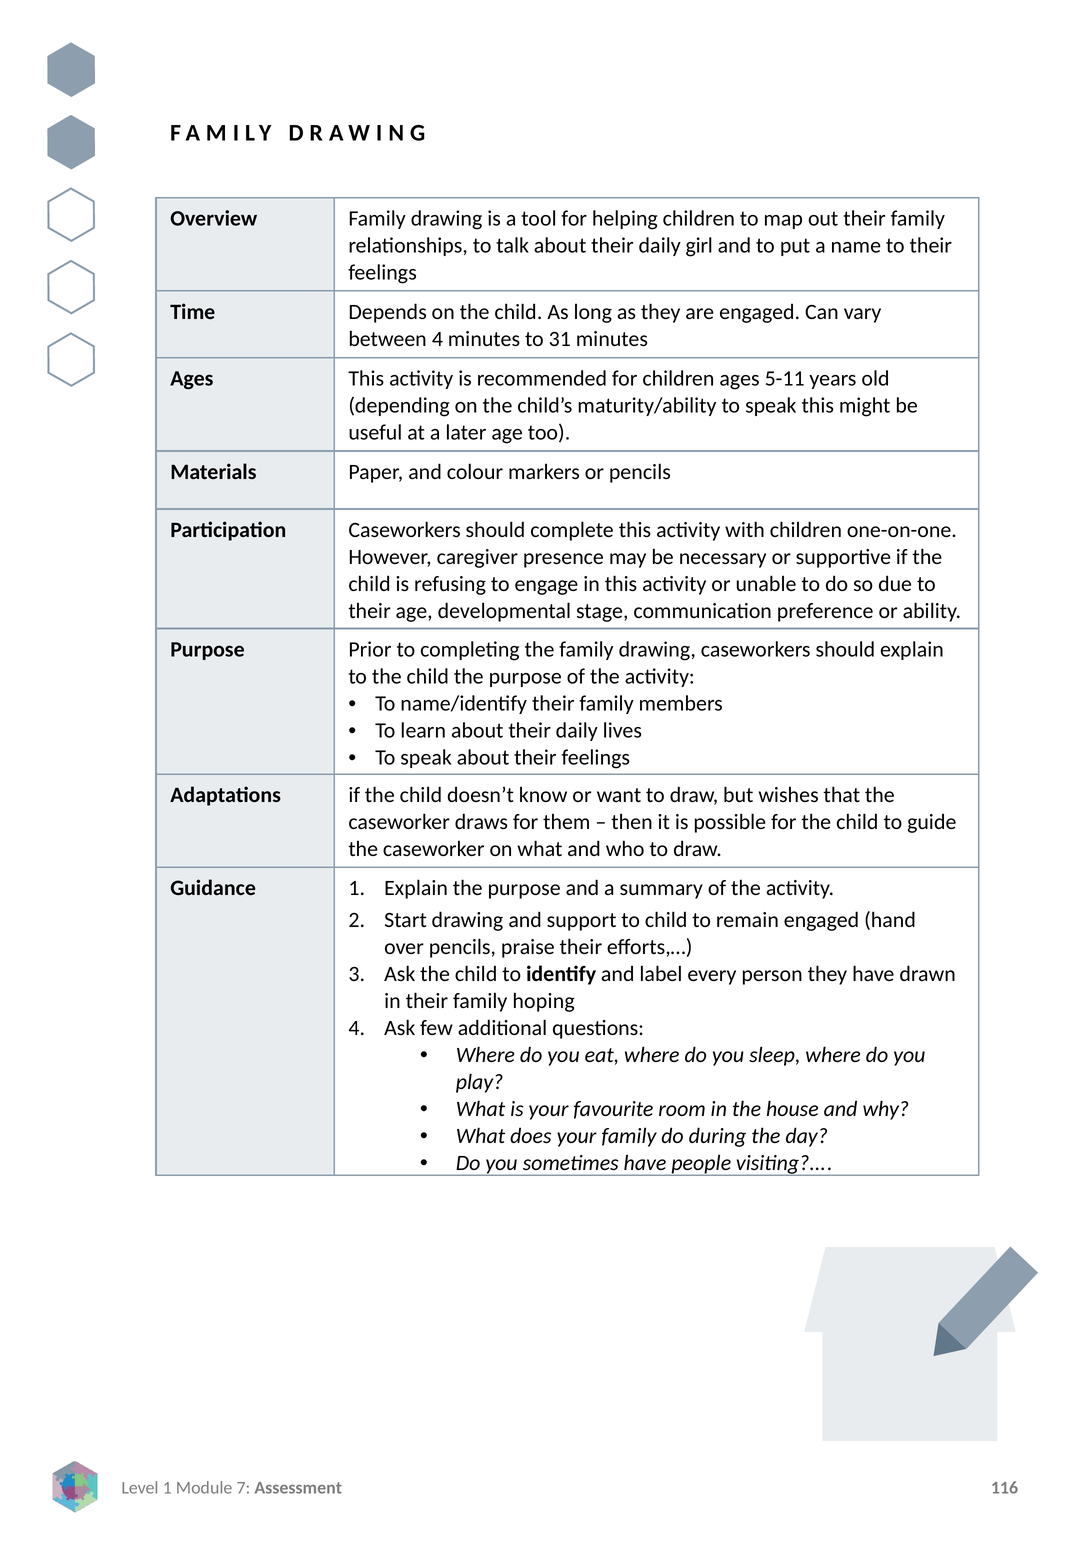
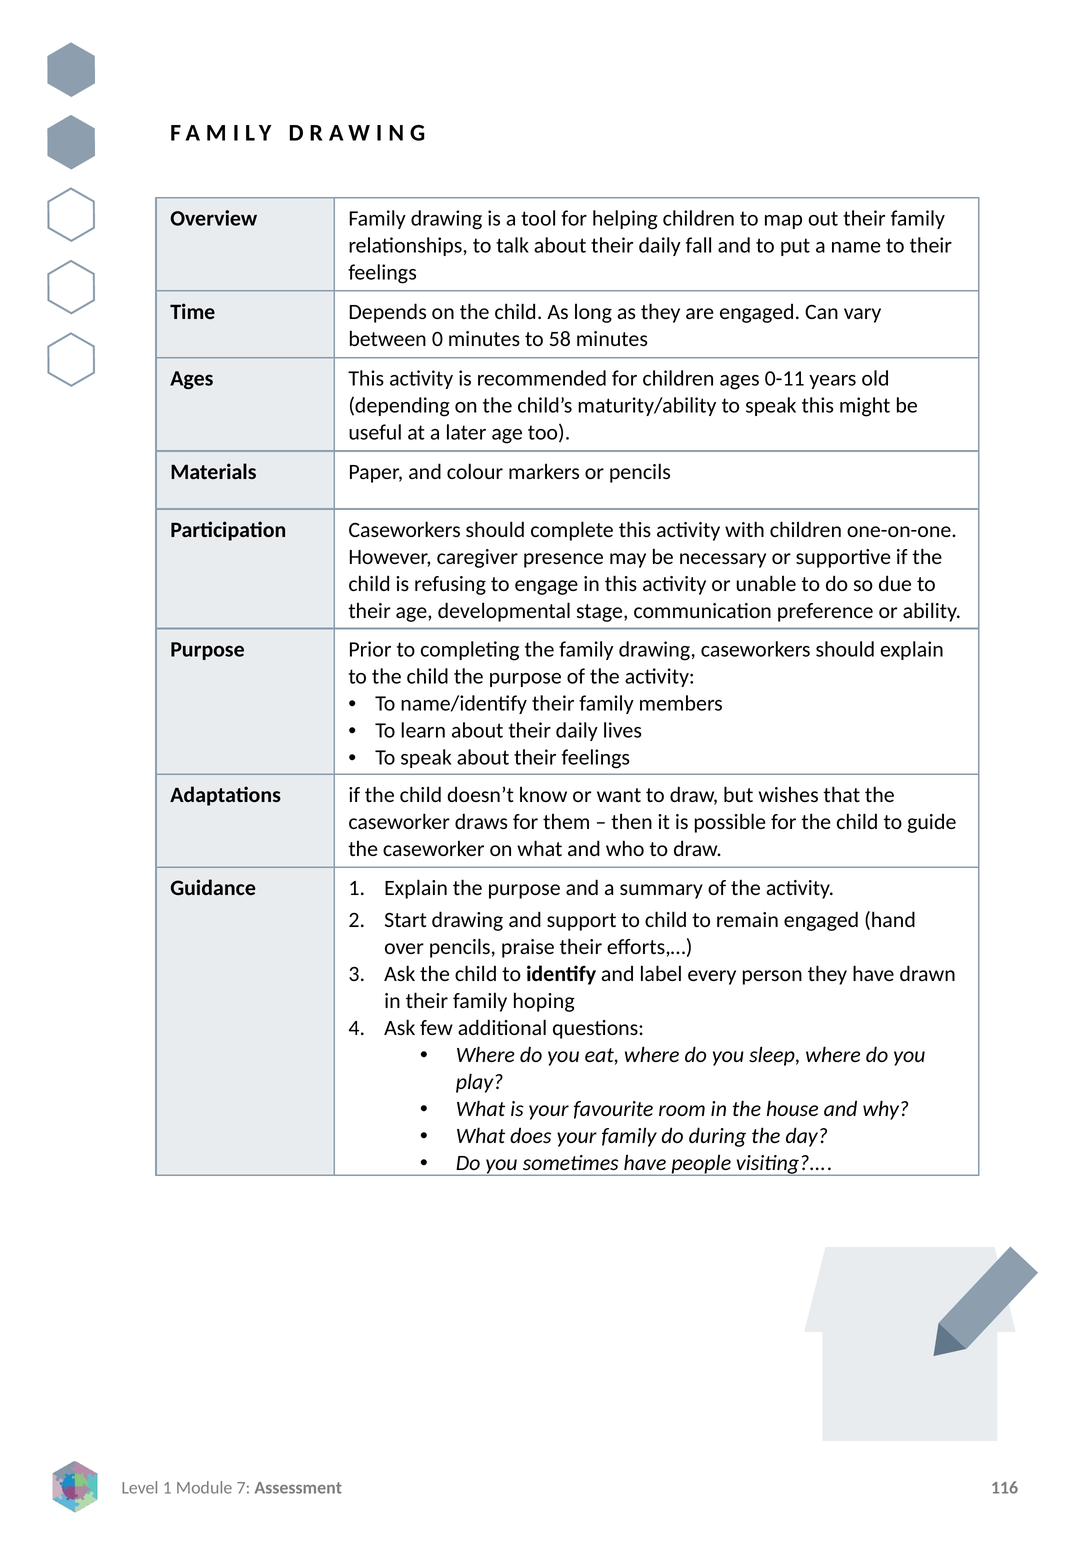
girl: girl -> fall
between 4: 4 -> 0
31: 31 -> 58
5-11: 5-11 -> 0-11
